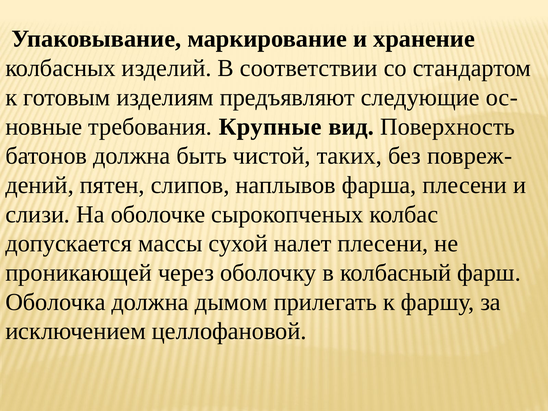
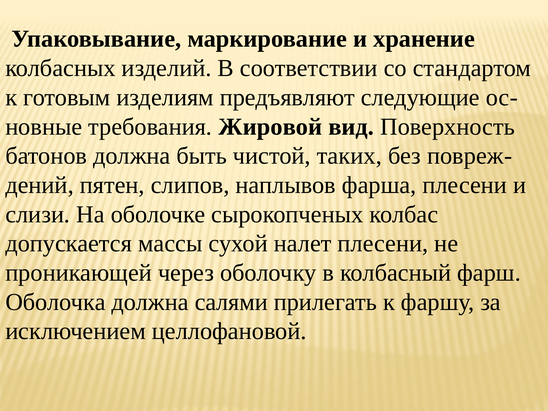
Крупные: Крупные -> Жировой
дымом: дымом -> салями
